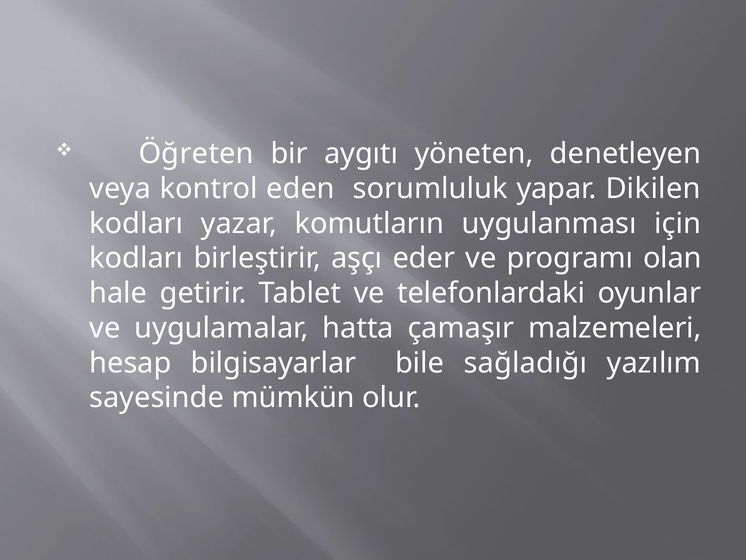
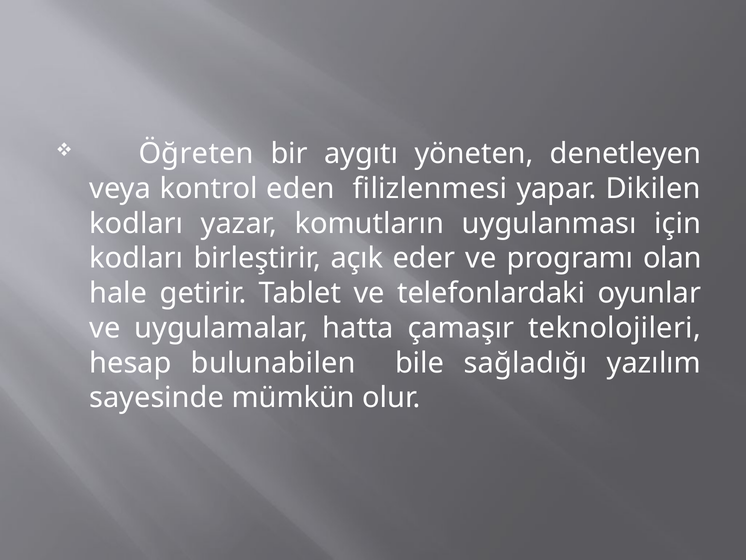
sorumluluk: sorumluluk -> filizlenmesi
aşçı: aşçı -> açık
malzemeleri: malzemeleri -> teknolojileri
bilgisayarlar: bilgisayarlar -> bulunabilen
